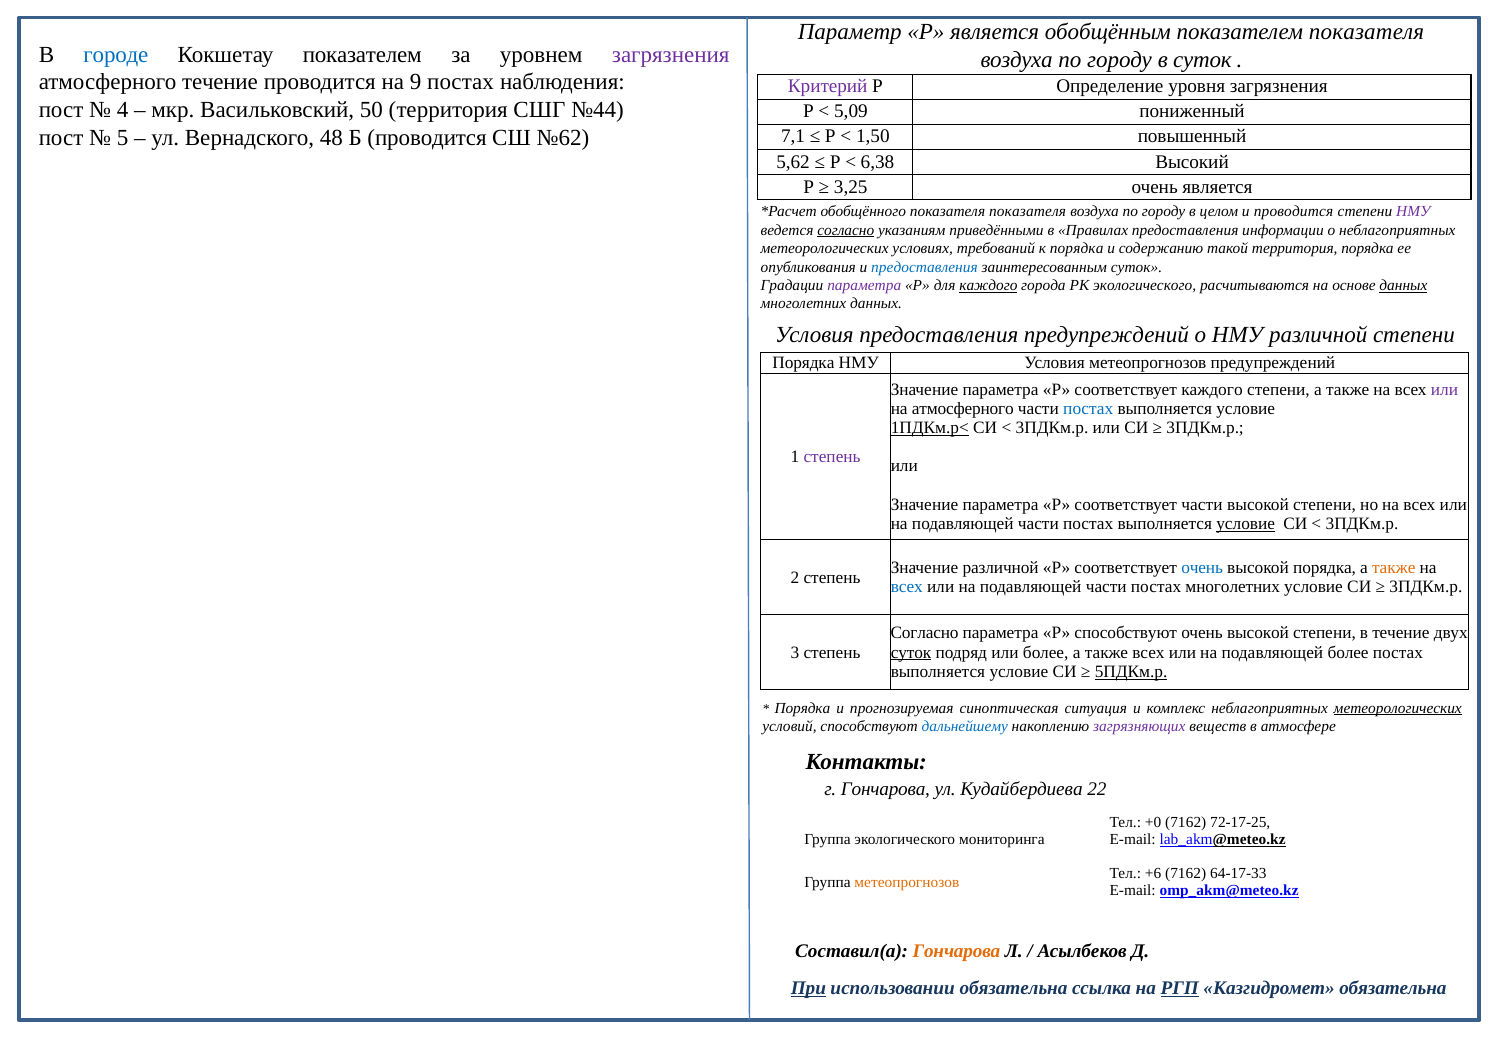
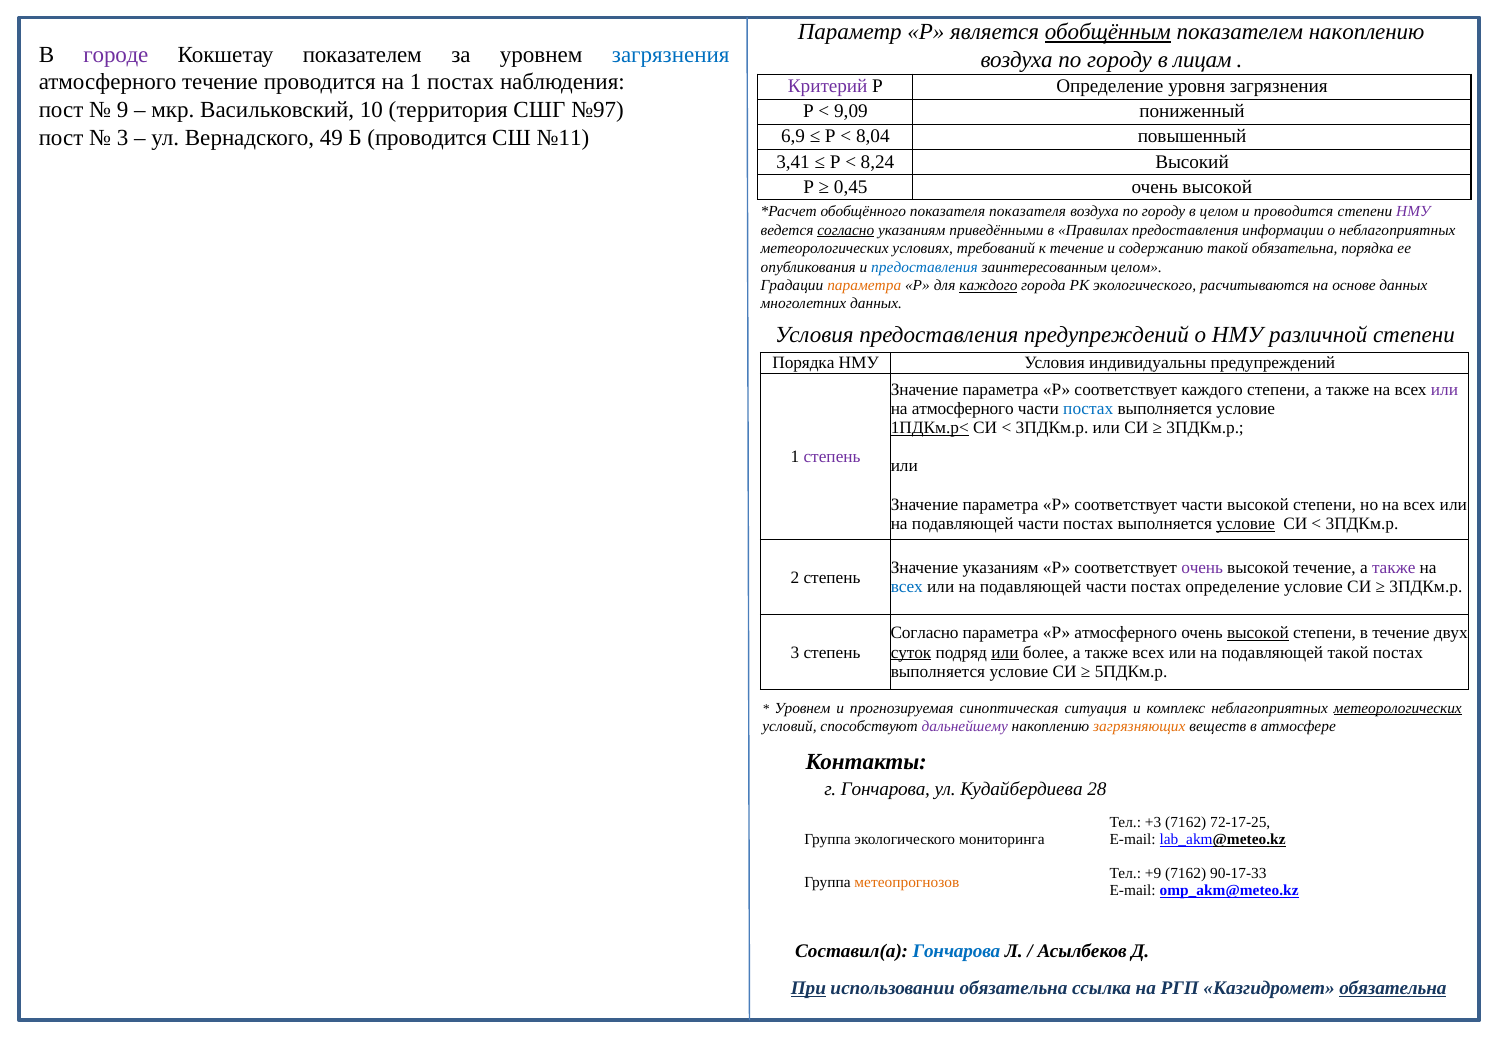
обобщённым underline: none -> present
показателем показателя: показателя -> накоплению
городе colour: blue -> purple
загрязнения at (671, 55) colour: purple -> blue
в суток: суток -> лицам
на 9: 9 -> 1
4: 4 -> 9
50: 50 -> 10
№44: №44 -> №97
5,09: 5,09 -> 9,09
5 at (123, 138): 5 -> 3
48: 48 -> 49
№62: №62 -> №11
7,1: 7,1 -> 6,9
1,50: 1,50 -> 8,04
5,62: 5,62 -> 3,41
6,38: 6,38 -> 8,24
3,25: 3,25 -> 0,45
является at (1217, 187): является -> высокой
к порядка: порядка -> течение
такой территория: территория -> обязательна
заинтересованным суток: суток -> целом
параметра at (864, 285) colour: purple -> orange
данных at (1403, 285) underline: present -> none
Условия метеопрогнозов: метеопрогнозов -> индивидуальны
Значение различной: различной -> указаниям
очень at (1202, 568) colour: blue -> purple
высокой порядка: порядка -> течение
также at (1394, 568) colour: orange -> purple
постах многолетних: многолетних -> определение
Р способствуют: способствуют -> атмосферного
высокой at (1258, 633) underline: none -> present
или at (1005, 652) underline: none -> present
подавляющей более: более -> такой
5ПДКм.р underline: present -> none
Порядка at (802, 708): Порядка -> Уровнем
дальнейшему colour: blue -> purple
загрязняющих colour: purple -> orange
22: 22 -> 28
+0: +0 -> +3
+6: +6 -> +9
64-17-33: 64-17-33 -> 90-17-33
Гончарова at (956, 951) colour: orange -> blue
РГП underline: present -> none
обязательна at (1393, 988) underline: none -> present
